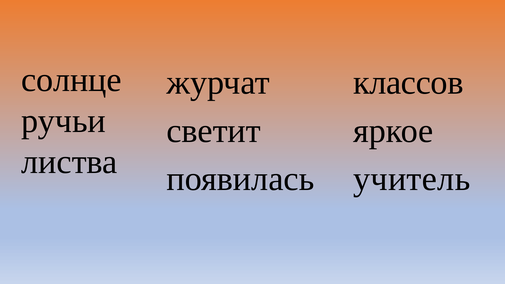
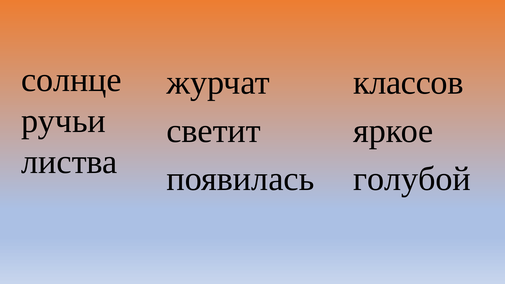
учитель: учитель -> голубой
